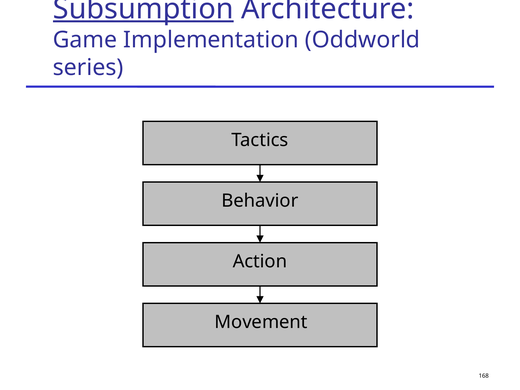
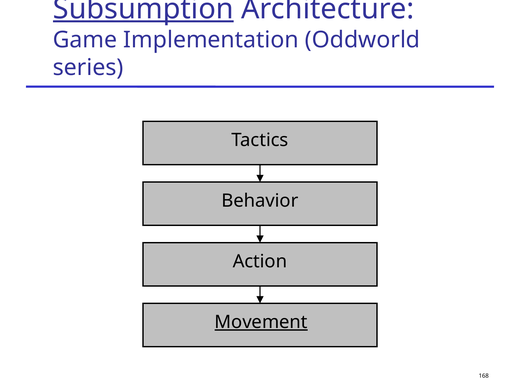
Movement underline: none -> present
